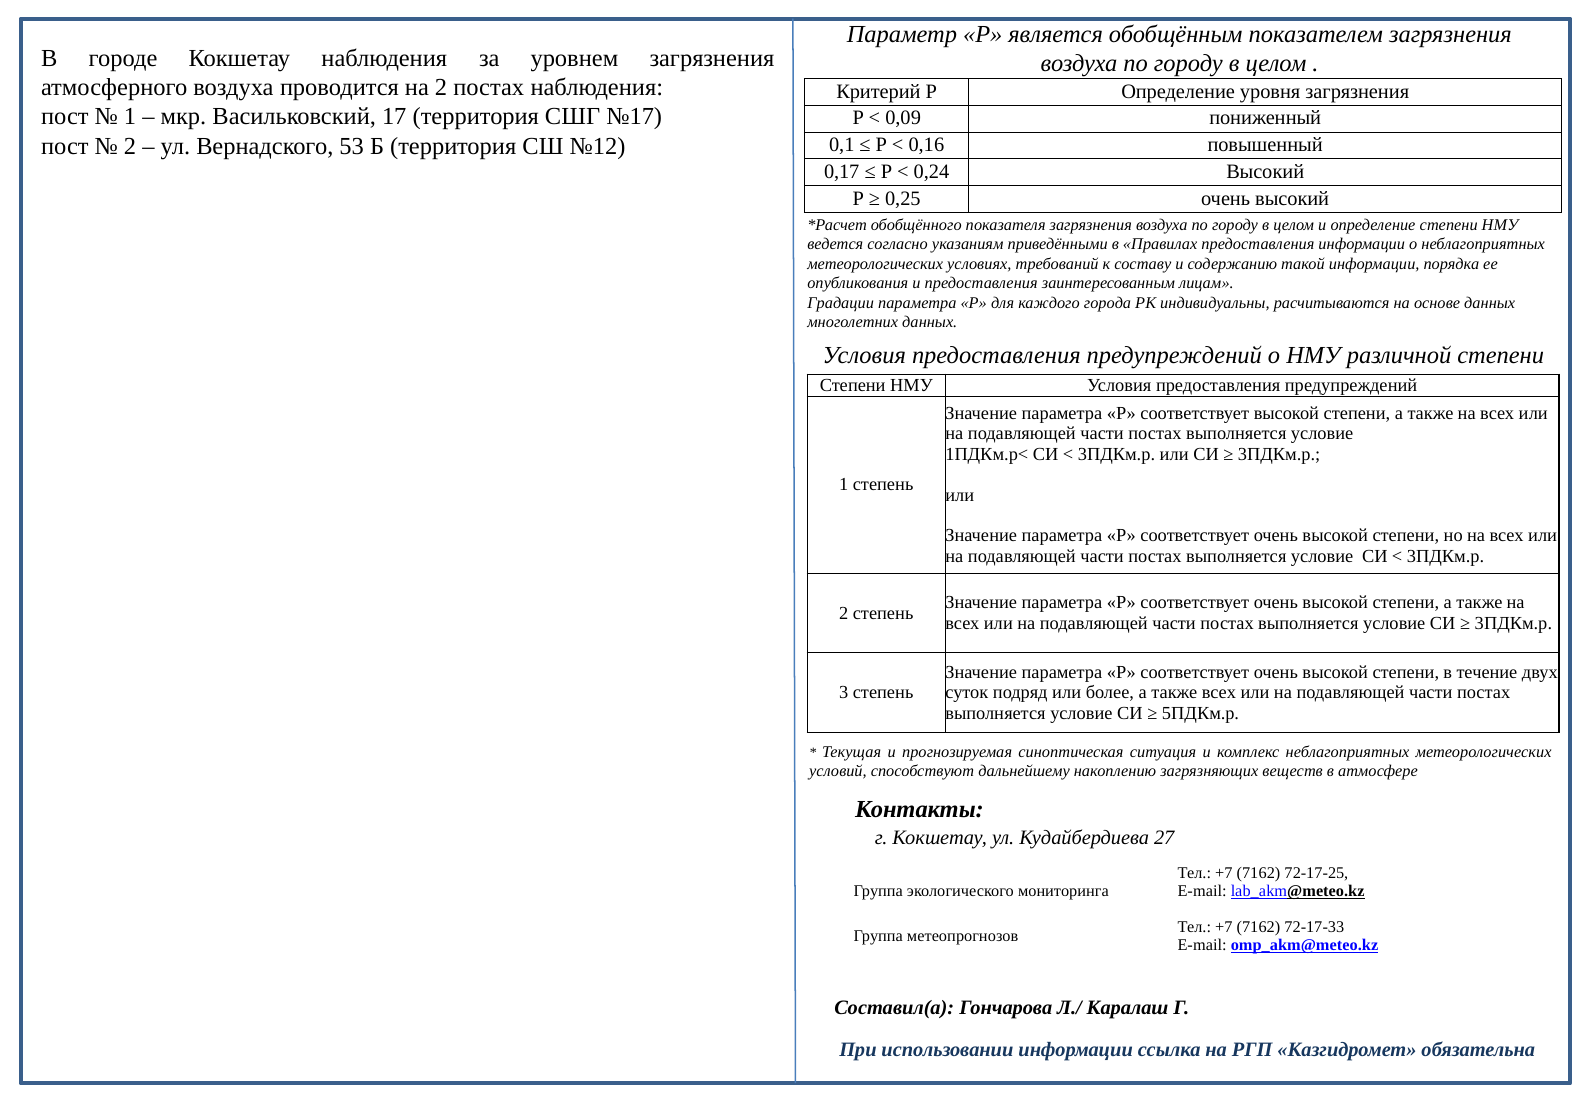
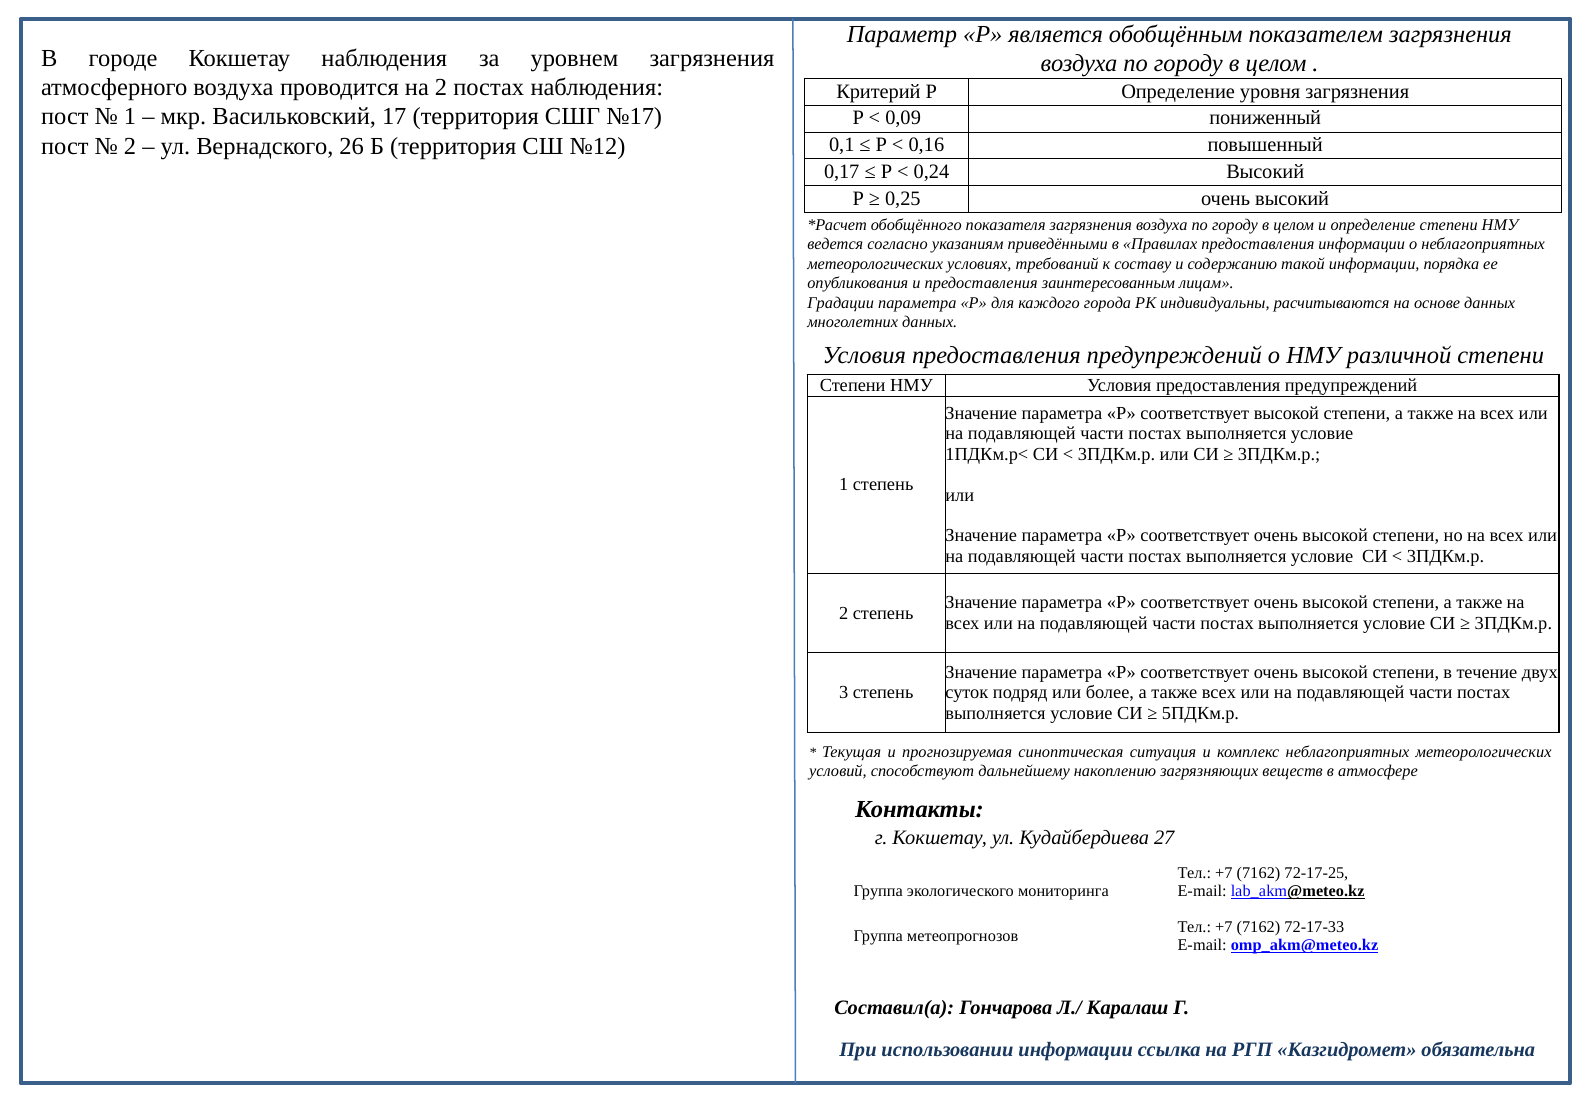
53: 53 -> 26
